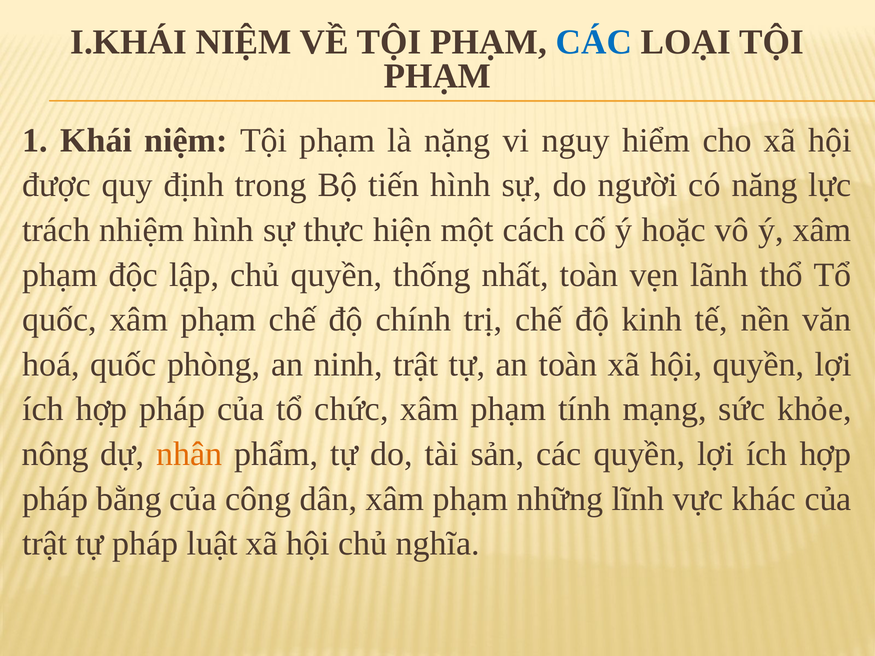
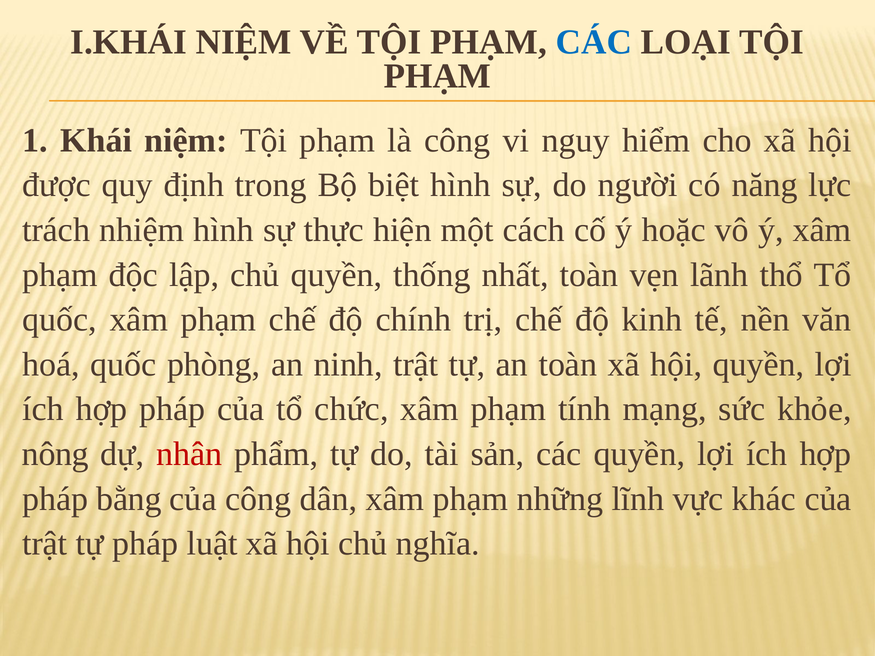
là nặng: nặng -> công
tiến: tiến -> biệt
nhân colour: orange -> red
